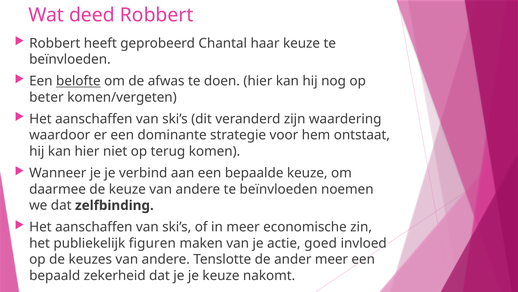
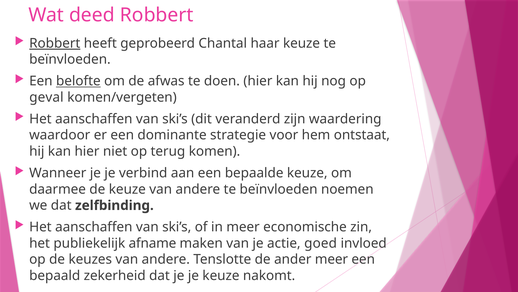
Robbert at (55, 43) underline: none -> present
beter: beter -> geval
figuren: figuren -> afname
